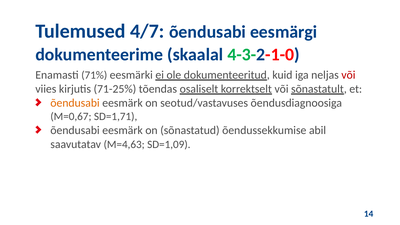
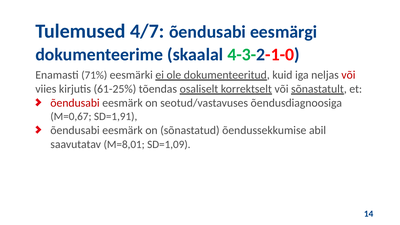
71-25%: 71-25% -> 61-25%
õendusabi at (75, 103) colour: orange -> red
SD=1,71: SD=1,71 -> SD=1,91
M=4,63: M=4,63 -> M=8,01
